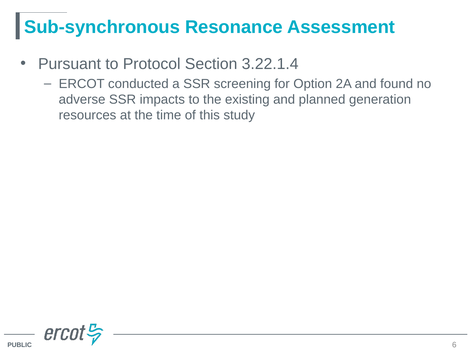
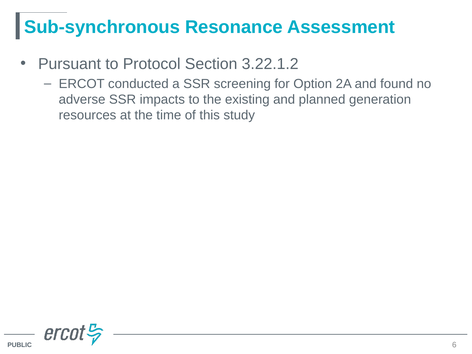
3.22.1.4: 3.22.1.4 -> 3.22.1.2
